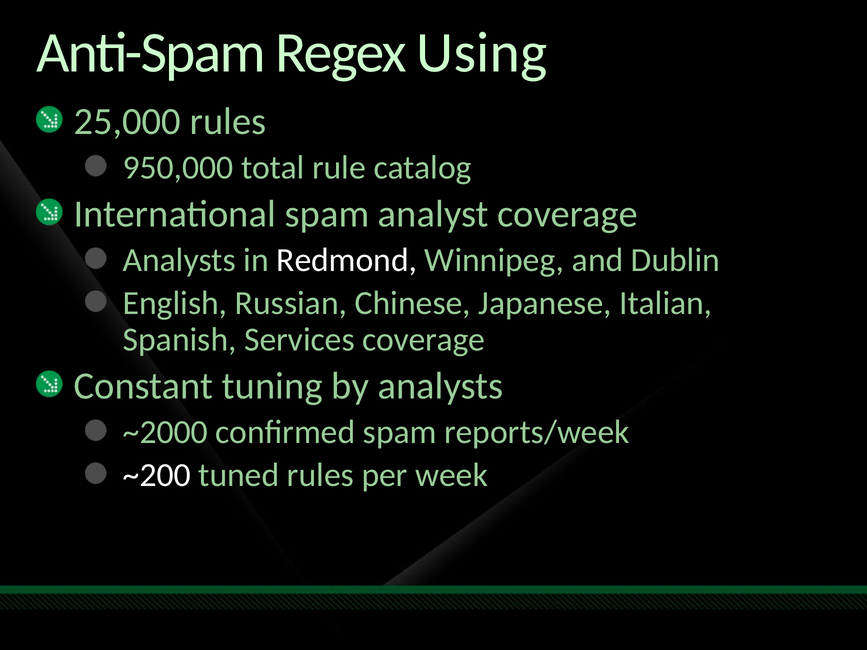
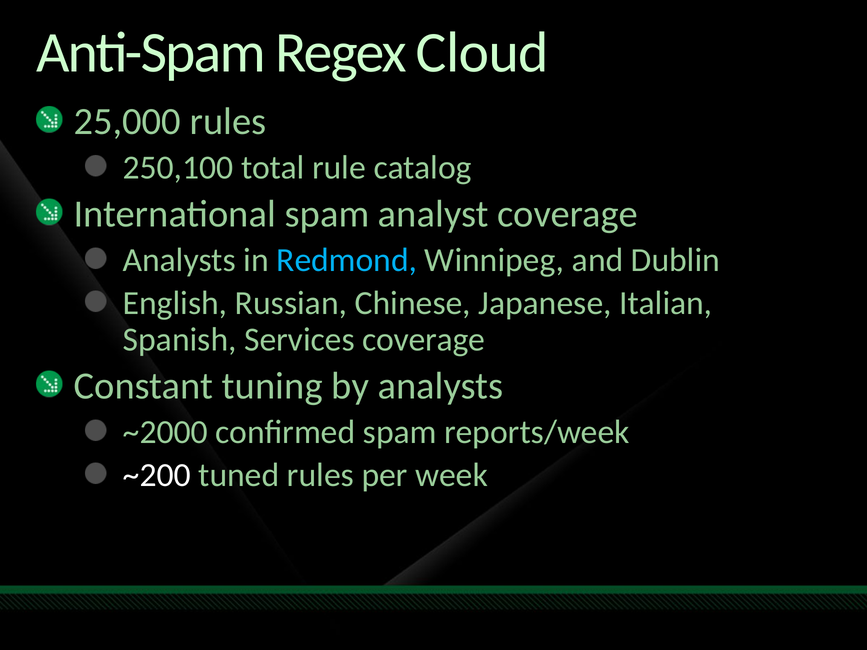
Using: Using -> Cloud
950,000: 950,000 -> 250,100
Redmond colour: white -> light blue
